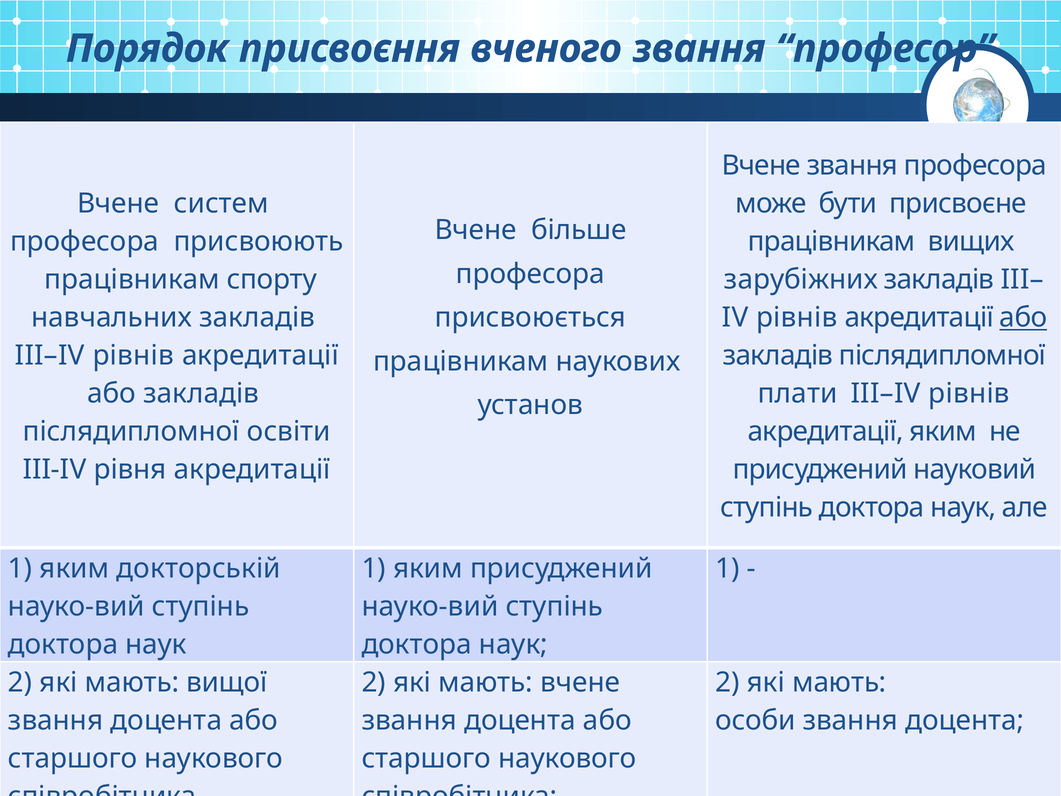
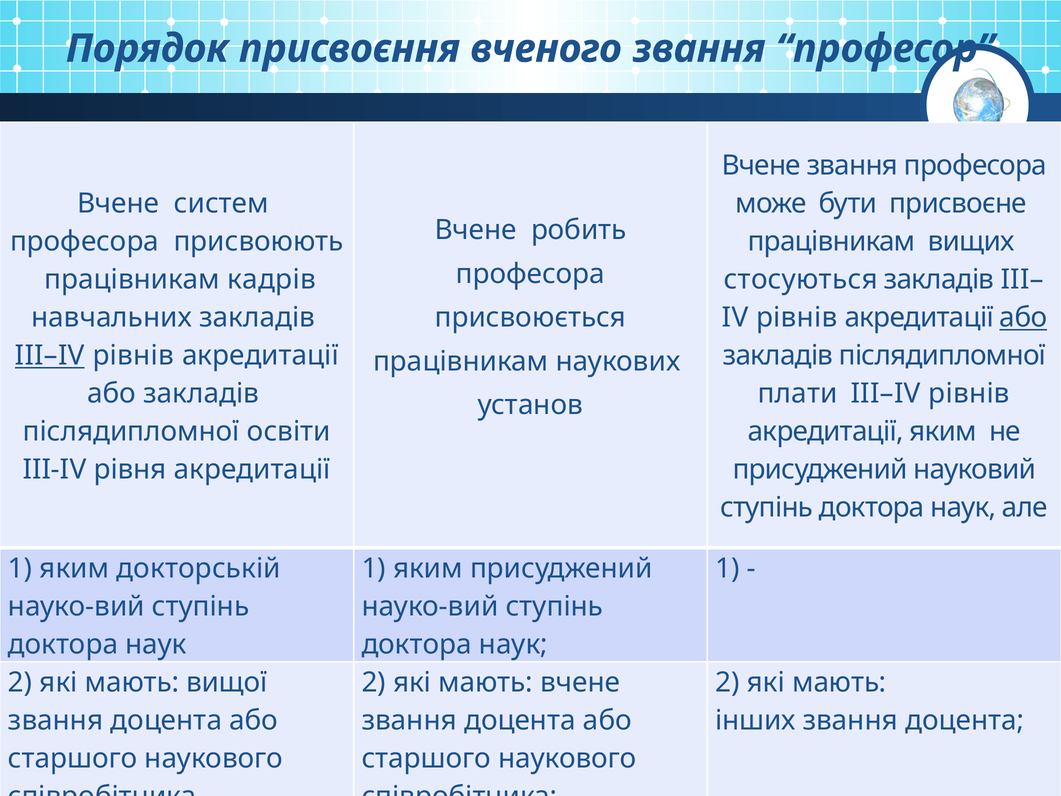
більше: більше -> робить
спорту: спорту -> кадрів
зарубіжних: зарубіжних -> стосуються
III–IV at (50, 355) underline: none -> present
особи: особи -> інших
